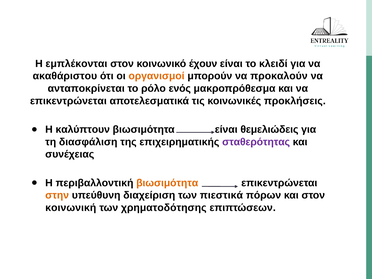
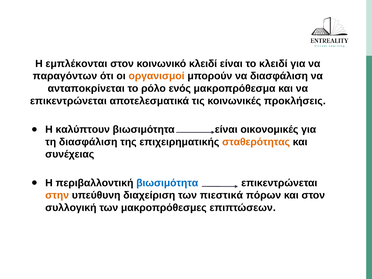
κοινωνικό έχουν: έχουν -> κλειδί
ακαθάριστου: ακαθάριστου -> παραγόντων
να προκαλούν: προκαλούν -> διασφάλιση
θεμελιώδεις: θεμελιώδεις -> οικονομικές
σταθερότητας colour: purple -> orange
βιωσιμότητα at (167, 183) colour: orange -> blue
κοινωνική: κοινωνική -> συλλογική
χρηματοδότησης: χρηματοδότησης -> μακροπρόθεσμες
